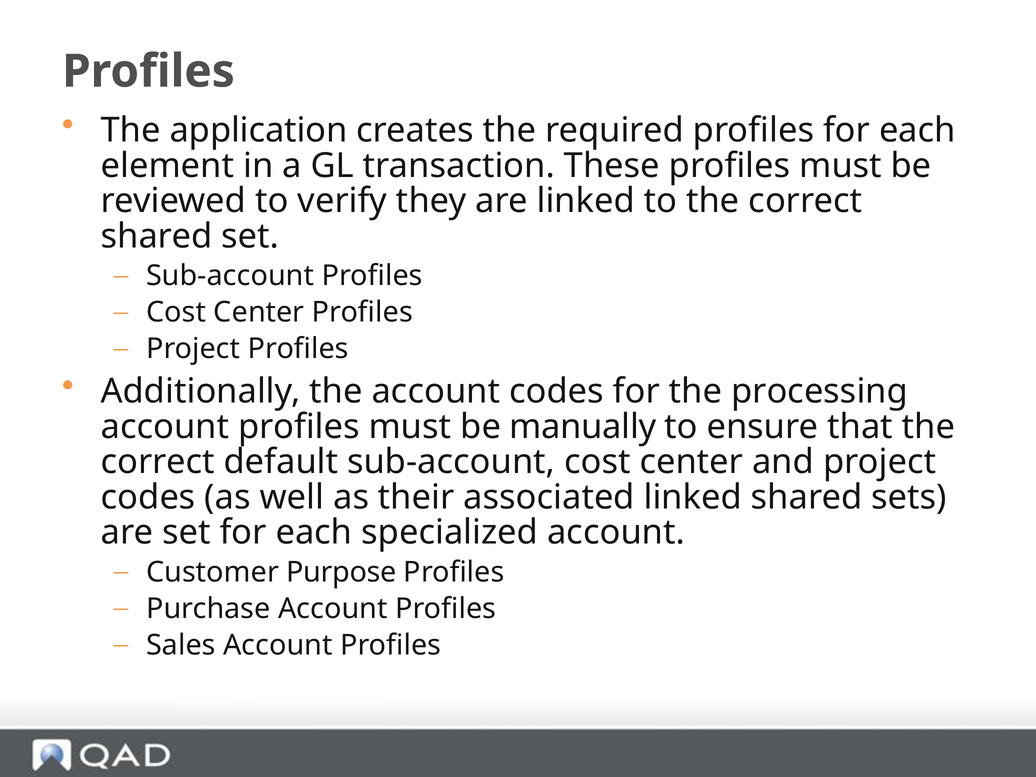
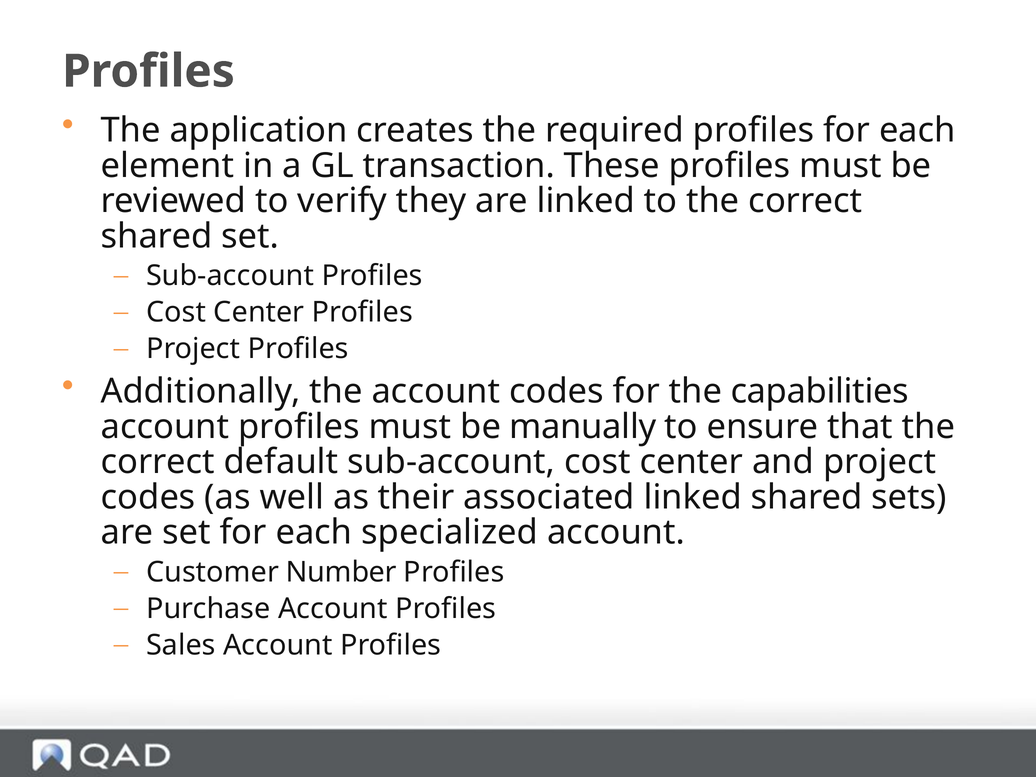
processing: processing -> capabilities
Purpose: Purpose -> Number
